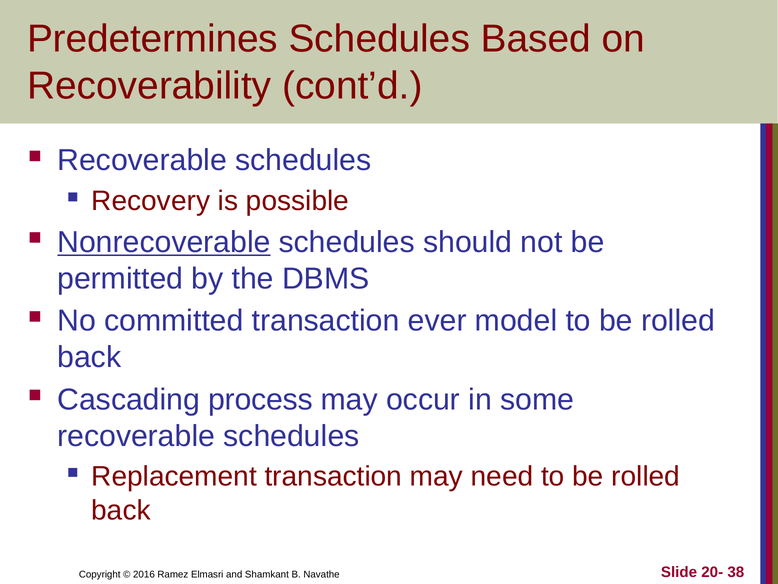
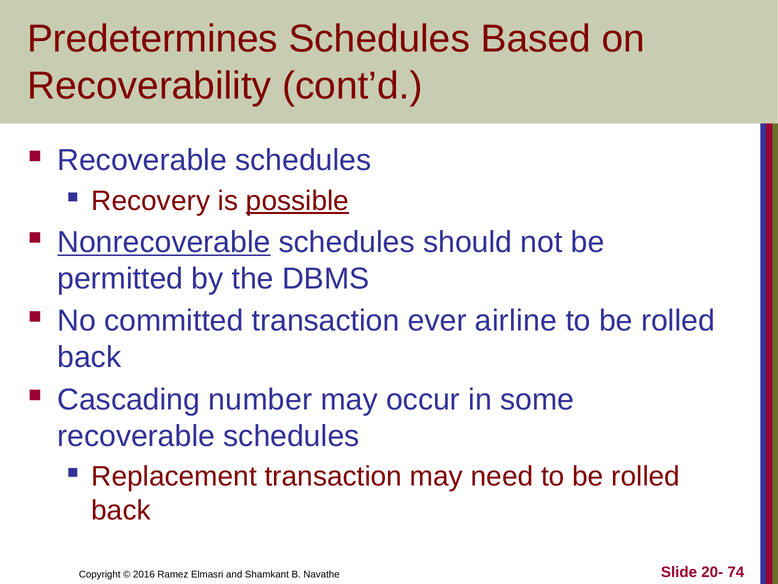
possible underline: none -> present
model: model -> airline
process: process -> number
38: 38 -> 74
